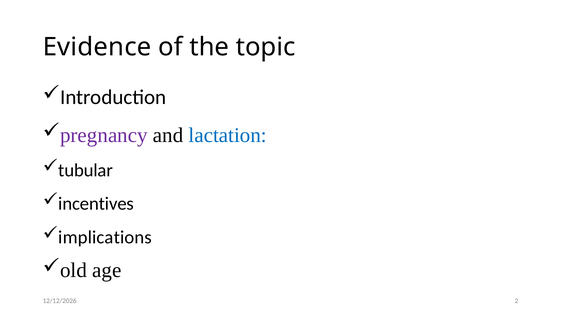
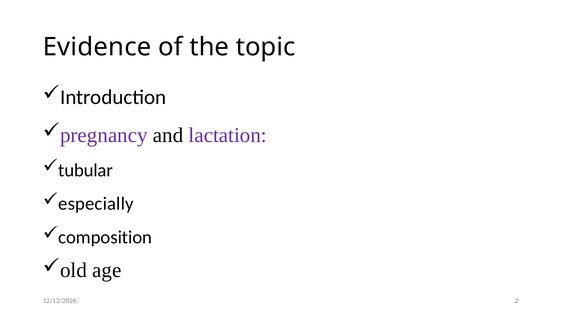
lactation colour: blue -> purple
incentives: incentives -> especially
implications: implications -> composition
